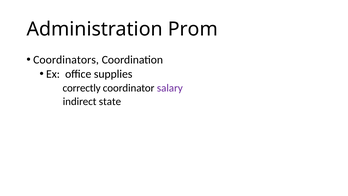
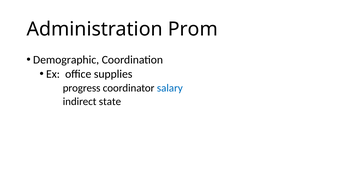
Coordinators: Coordinators -> Demographic
correctly: correctly -> progress
salary colour: purple -> blue
